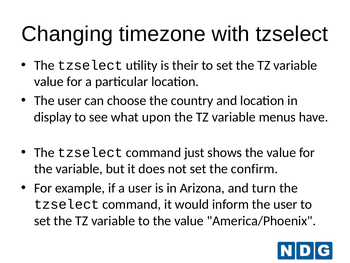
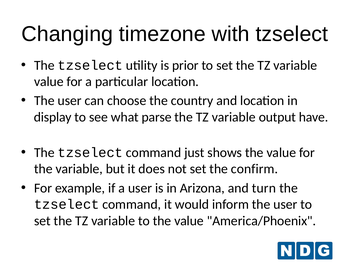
their: their -> prior
upon: upon -> parse
menus: menus -> output
